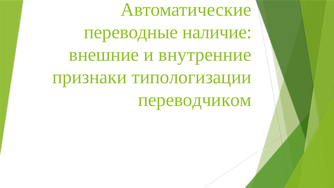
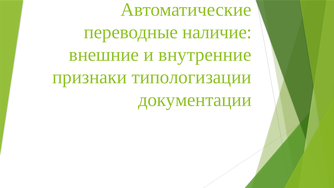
переводчиком: переводчиком -> документации
